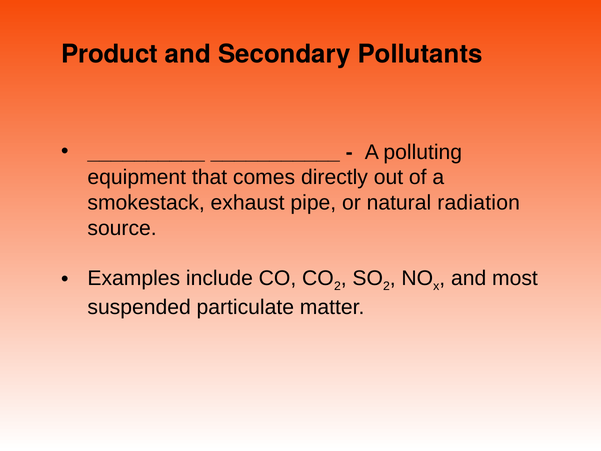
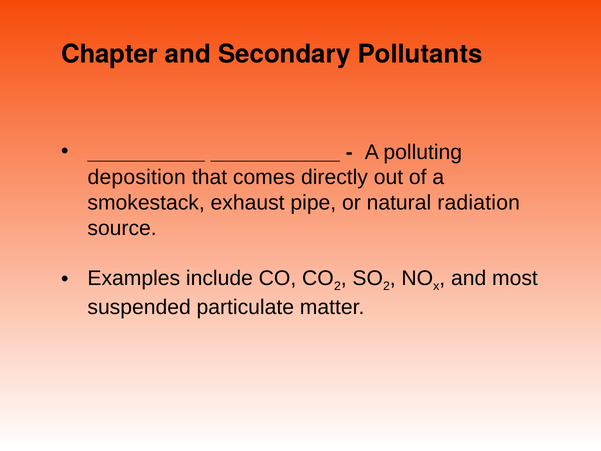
Product: Product -> Chapter
equipment: equipment -> deposition
